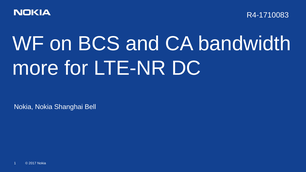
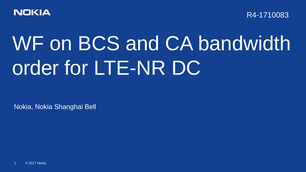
more: more -> order
